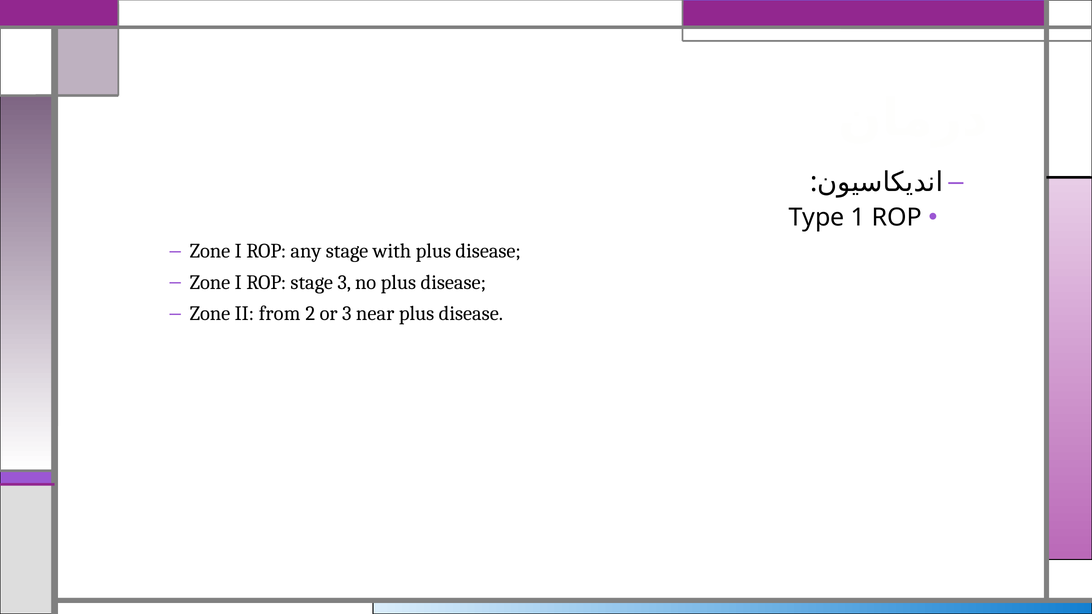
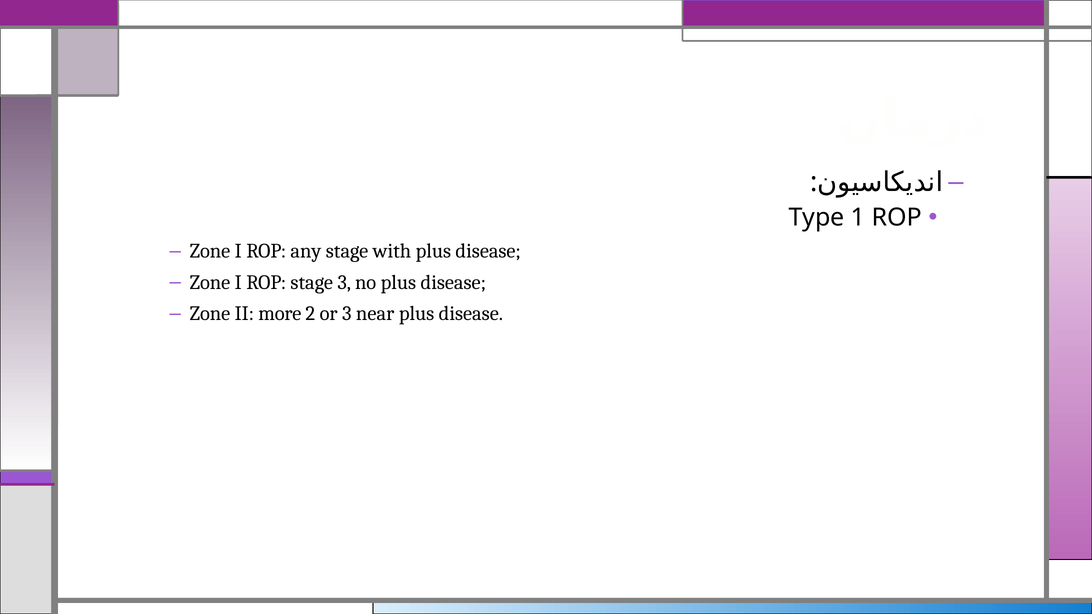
from: from -> more
